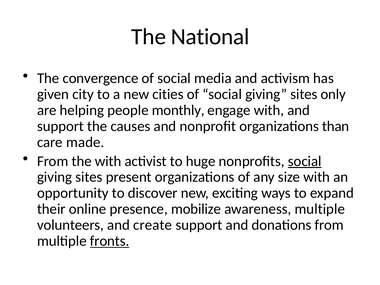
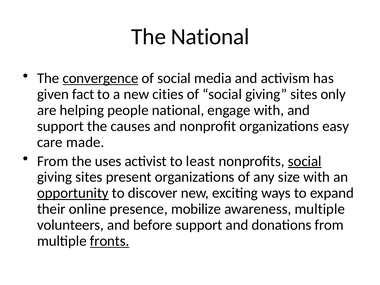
convergence underline: none -> present
city: city -> fact
people monthly: monthly -> national
than: than -> easy
the with: with -> uses
huge: huge -> least
opportunity underline: none -> present
create: create -> before
